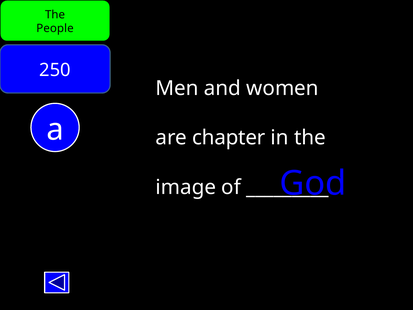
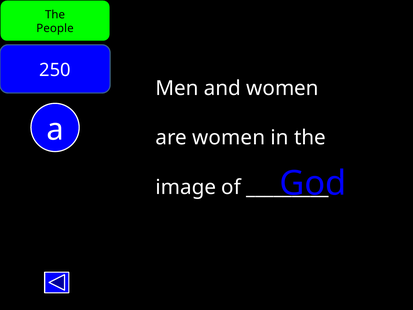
are chapter: chapter -> women
